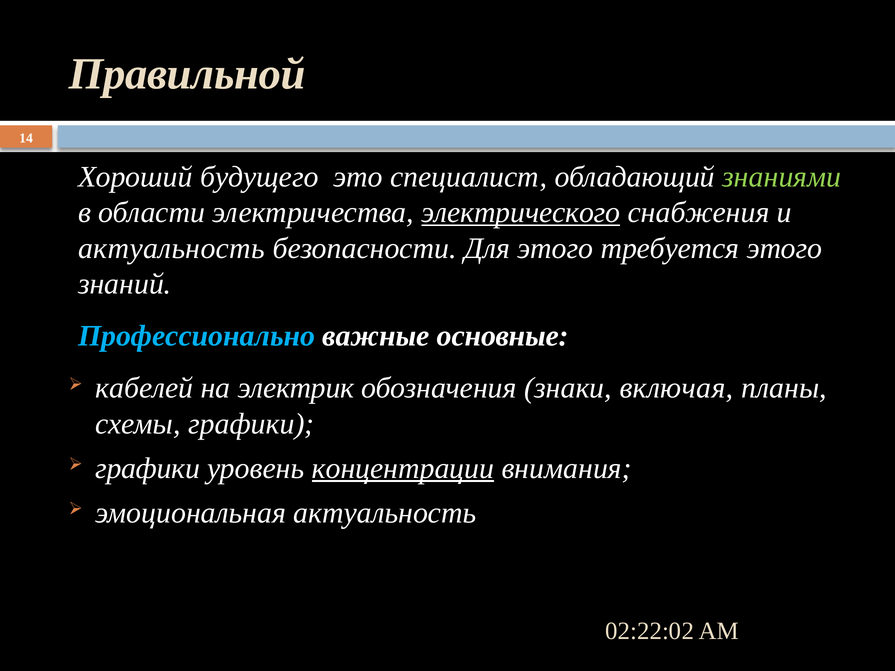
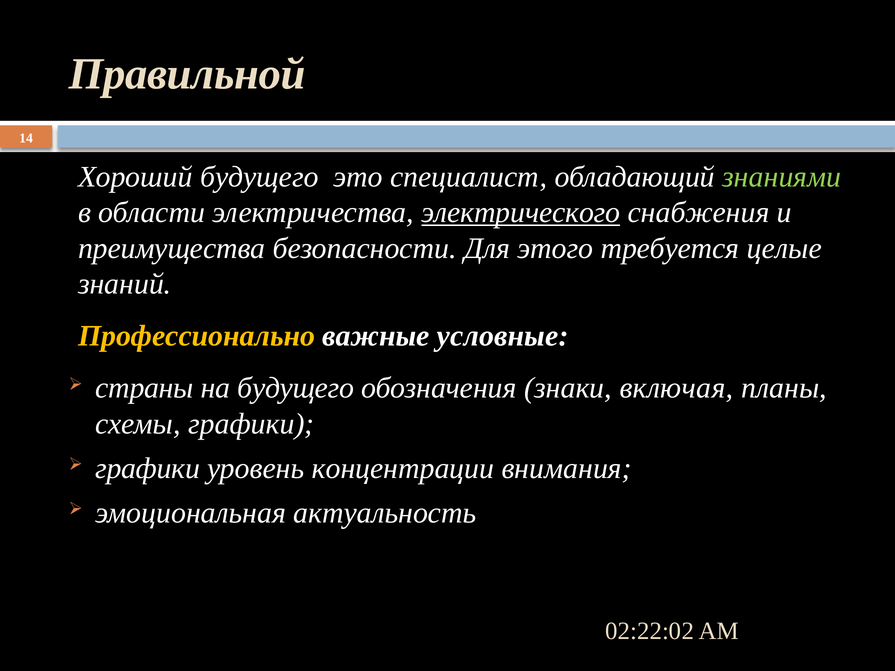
актуальность at (171, 248): актуальность -> преимущества
требуется этого: этого -> целые
Профессионально colour: light blue -> yellow
основные: основные -> условные
кабелей: кабелей -> страны
на электрик: электрик -> будущего
концентрации underline: present -> none
